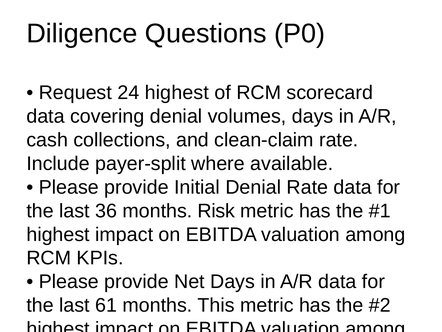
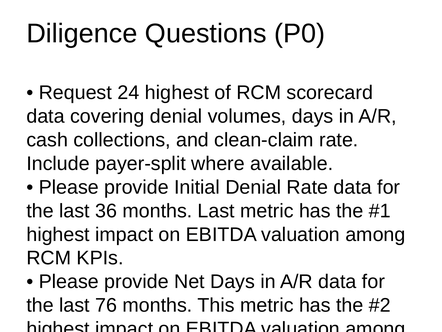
months Risk: Risk -> Last
61: 61 -> 76
